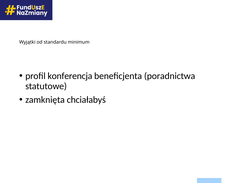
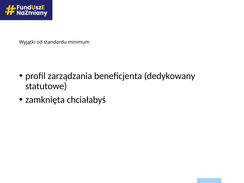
konferencja: konferencja -> zarządzania
poradnictwa: poradnictwa -> dedykowany
